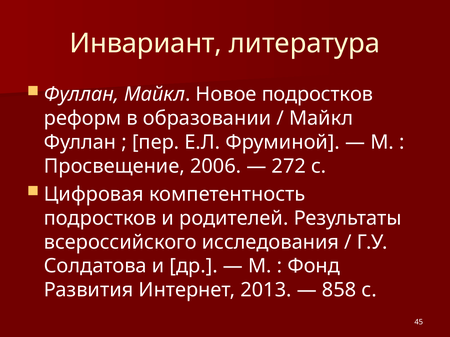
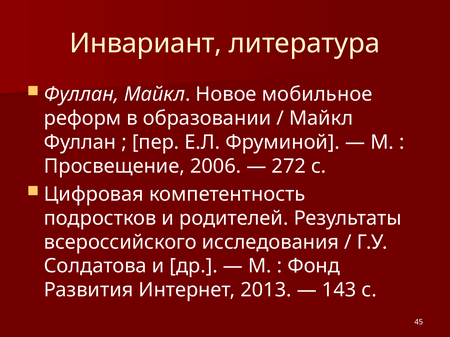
Новое подростков: подростков -> мобильное
858: 858 -> 143
